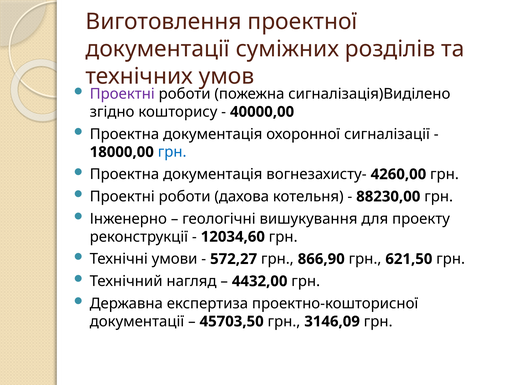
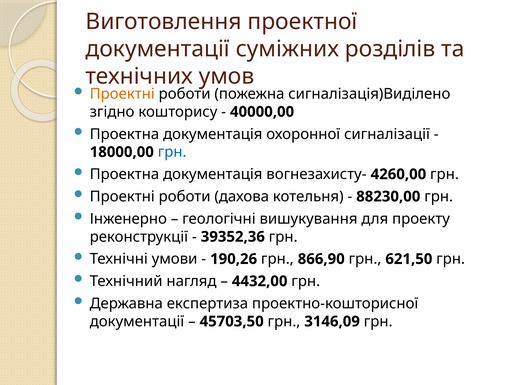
Проектні at (122, 94) colour: purple -> orange
12034,60: 12034,60 -> 39352,36
572,27: 572,27 -> 190,26
